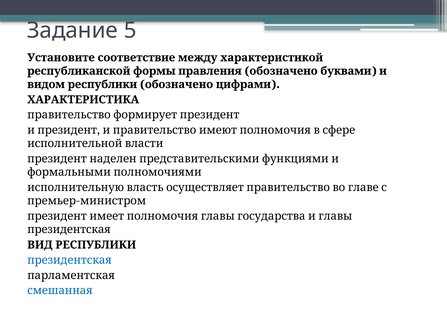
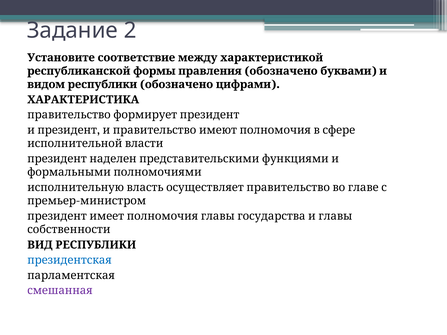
5: 5 -> 2
президентская at (69, 230): президентская -> собственности
смешанная colour: blue -> purple
